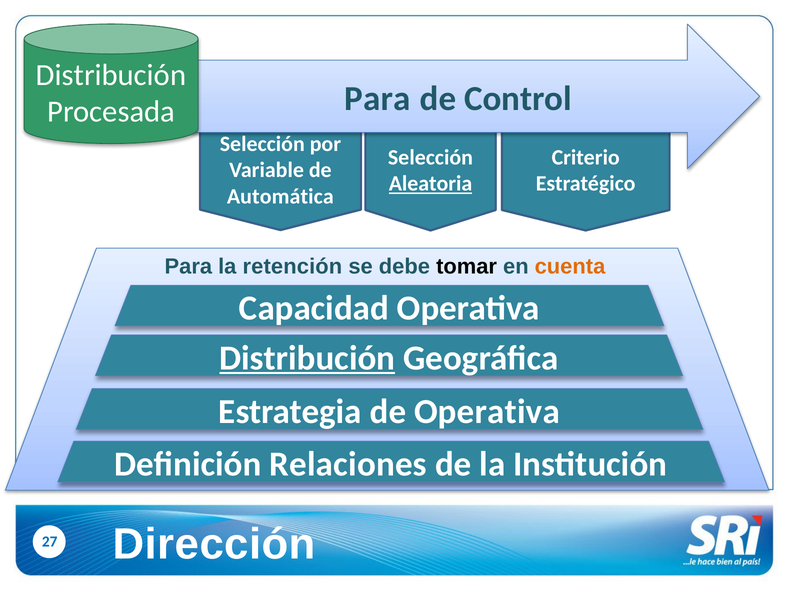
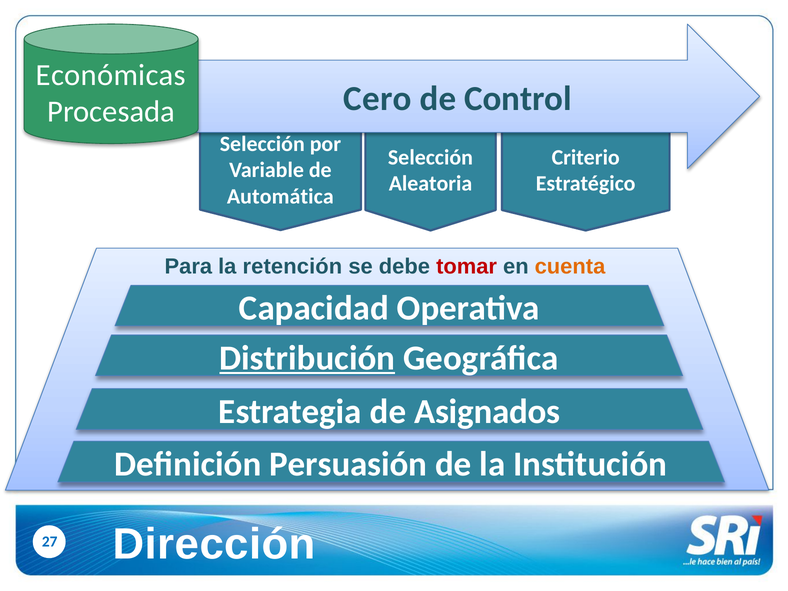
Distribución at (111, 75): Distribución -> Económicas
Para at (377, 99): Para -> Cero
Aleatoria underline: present -> none
tomar colour: black -> red
de Operativa: Operativa -> Asignados
Relaciones: Relaciones -> Persuasión
